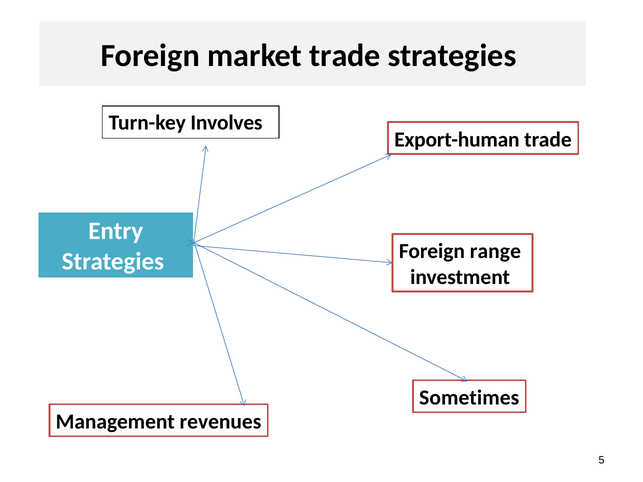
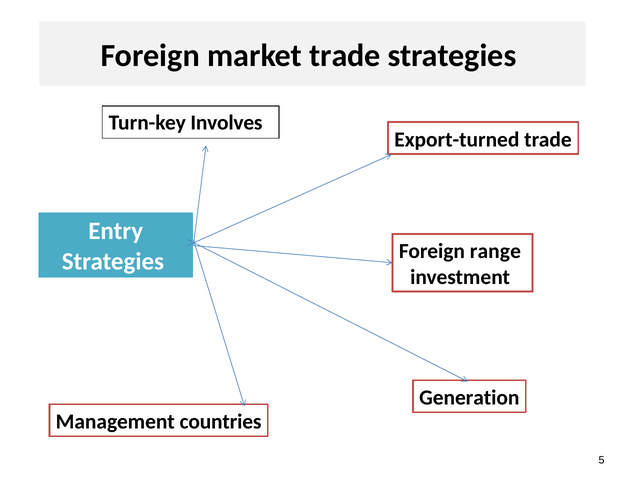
Export-human: Export-human -> Export-turned
Sometimes: Sometimes -> Generation
revenues: revenues -> countries
